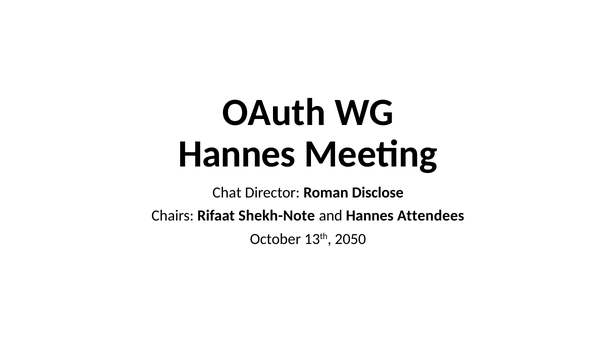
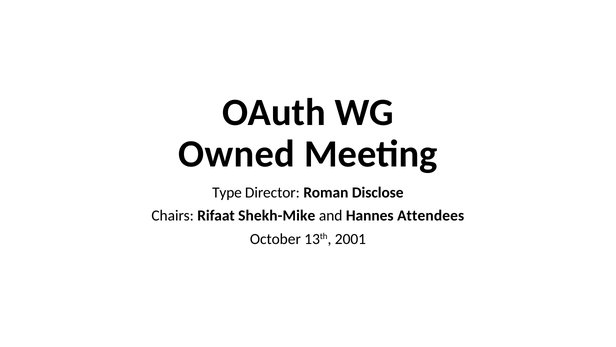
Hannes at (237, 154): Hannes -> Owned
Chat: Chat -> Type
Shekh-Note: Shekh-Note -> Shekh-Mike
2050: 2050 -> 2001
